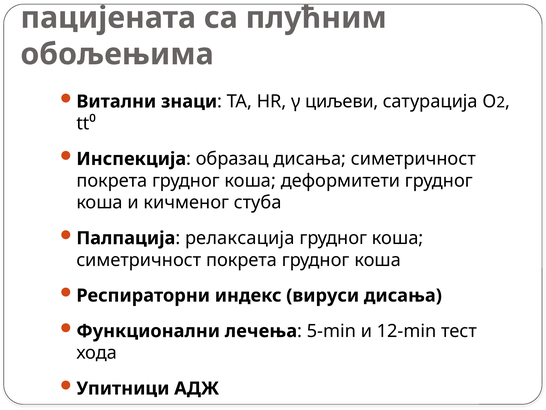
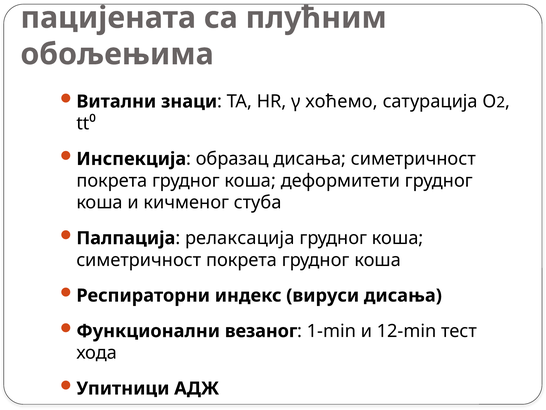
циљеви: циљеви -> хоћемо
лечења: лечења -> везаног
5-min: 5-min -> 1-min
